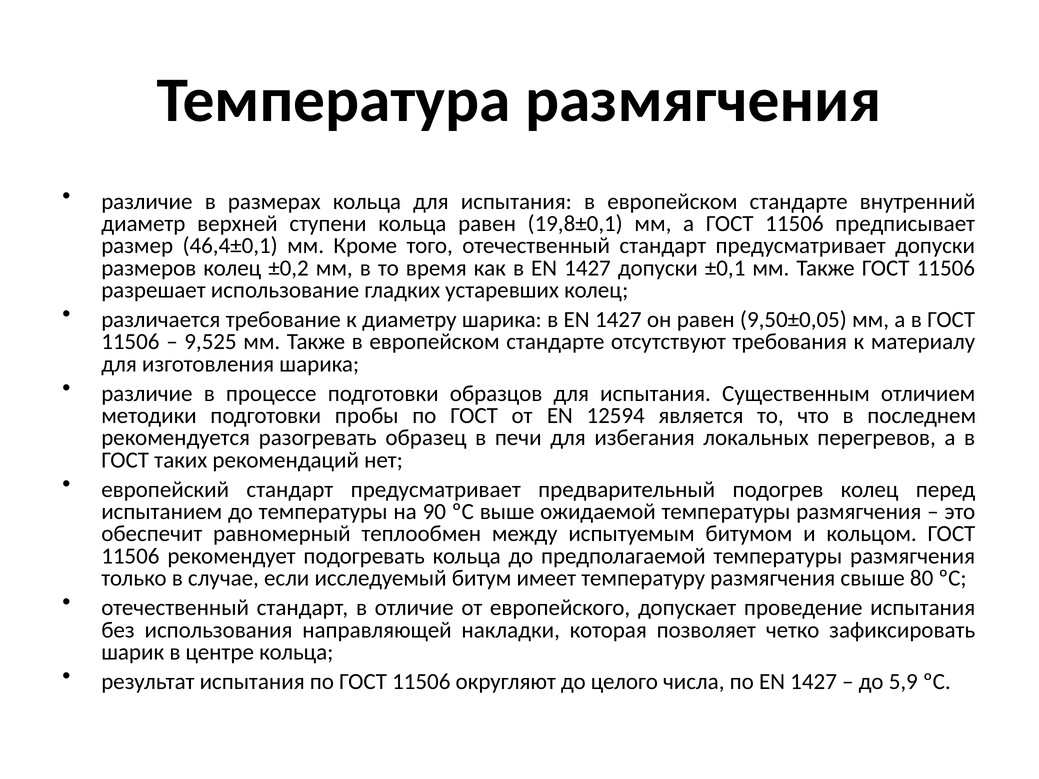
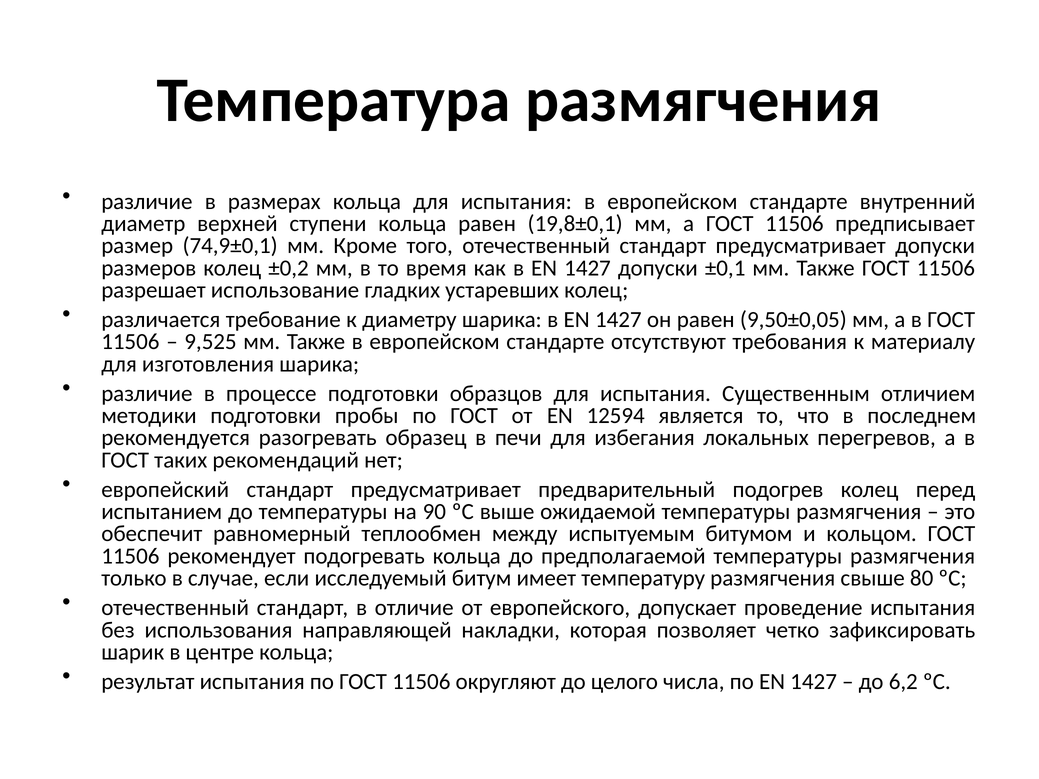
46,4±0,1: 46,4±0,1 -> 74,9±0,1
5,9: 5,9 -> 6,2
